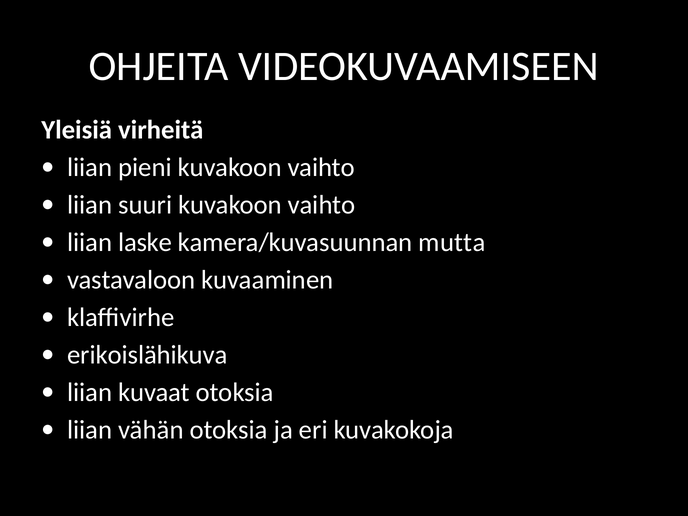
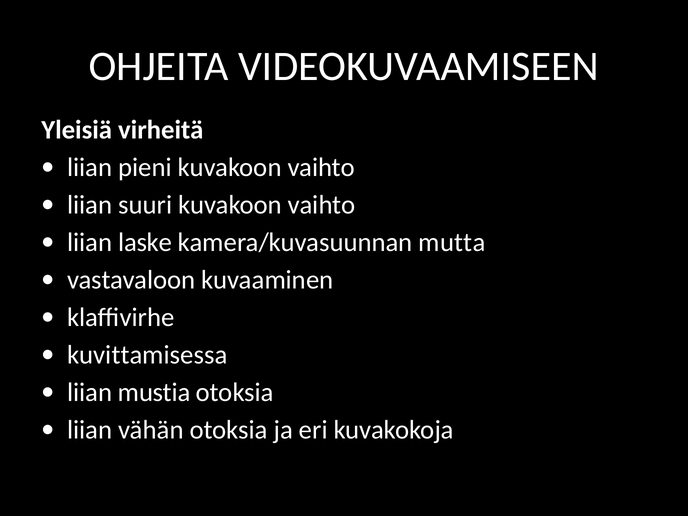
erikoislähikuva: erikoislähikuva -> kuvittamisessa
kuvaat: kuvaat -> mustia
